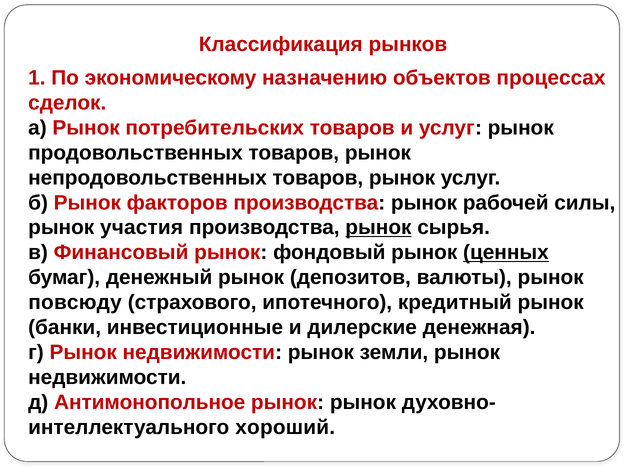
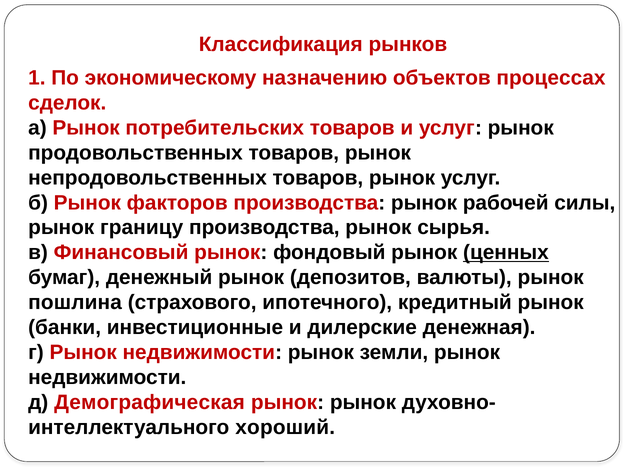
участия: участия -> границу
рынок at (378, 228) underline: present -> none
повсюду: повсюду -> пошлина
Антимонопольное: Антимонопольное -> Демографическая
